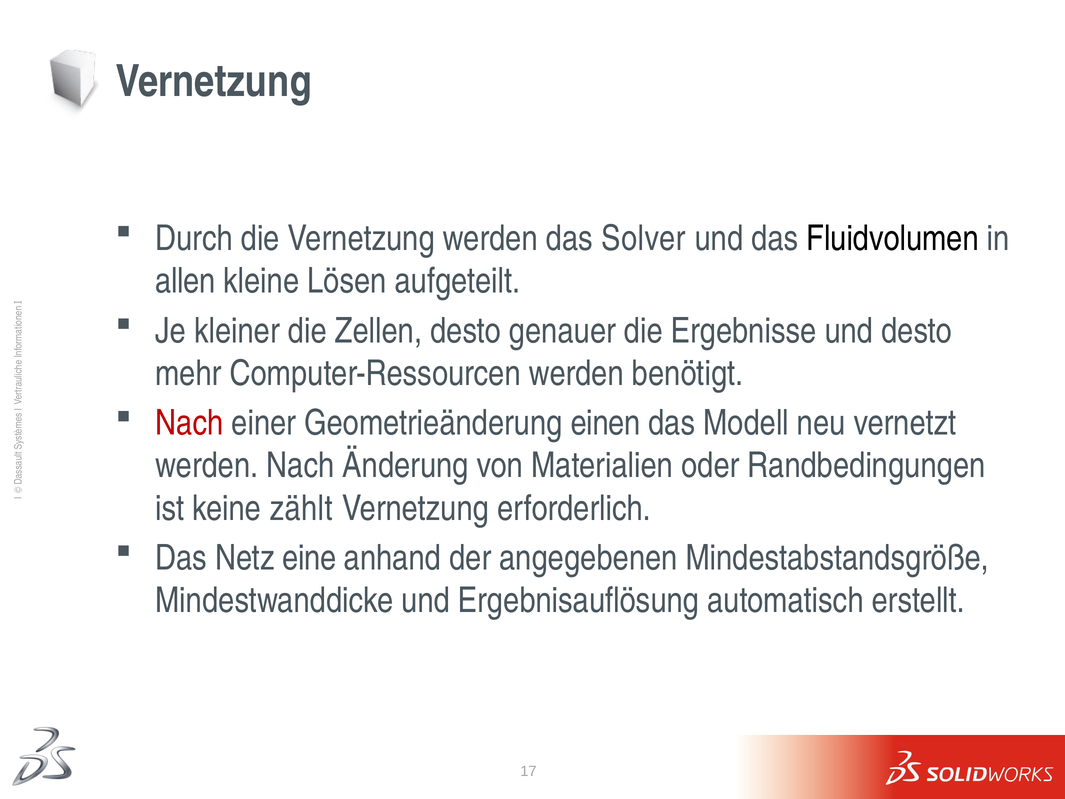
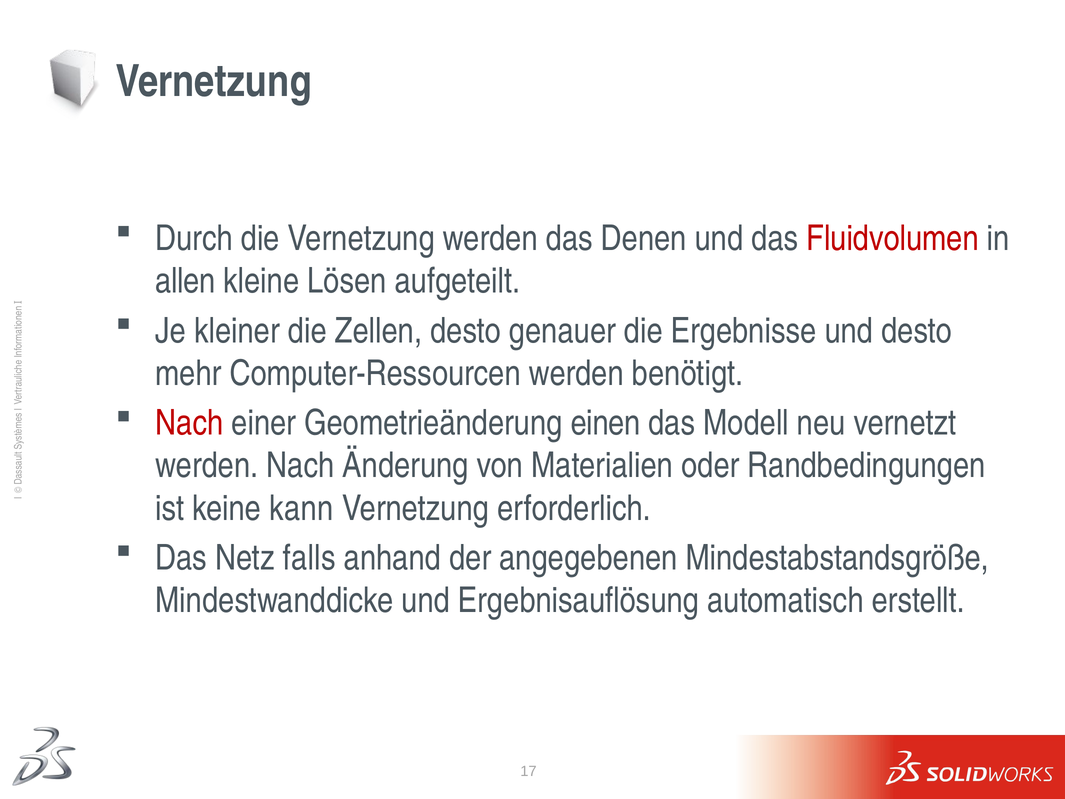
Solver: Solver -> Denen
Fluidvolumen colour: black -> red
zählt: zählt -> kann
eine: eine -> falls
